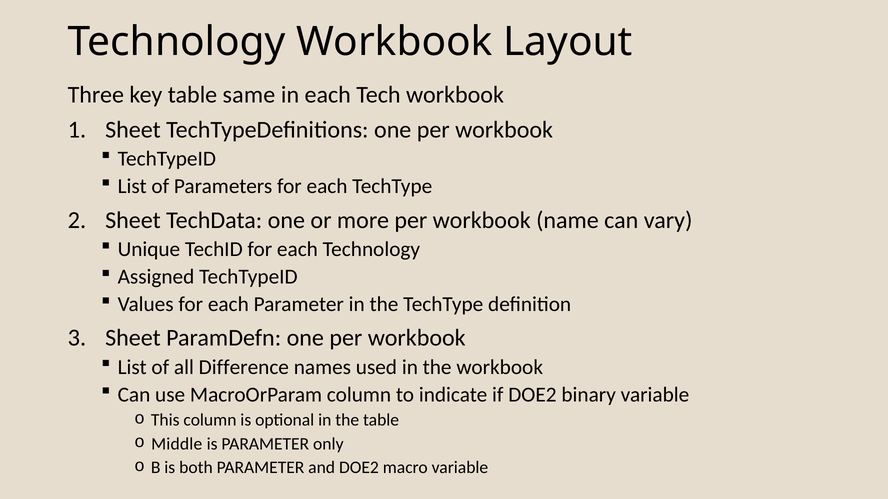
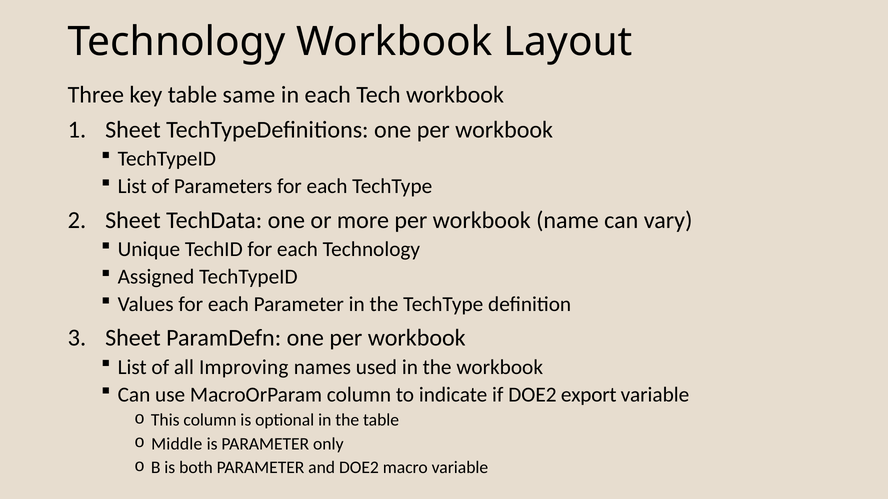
Difference: Difference -> Improving
binary: binary -> export
